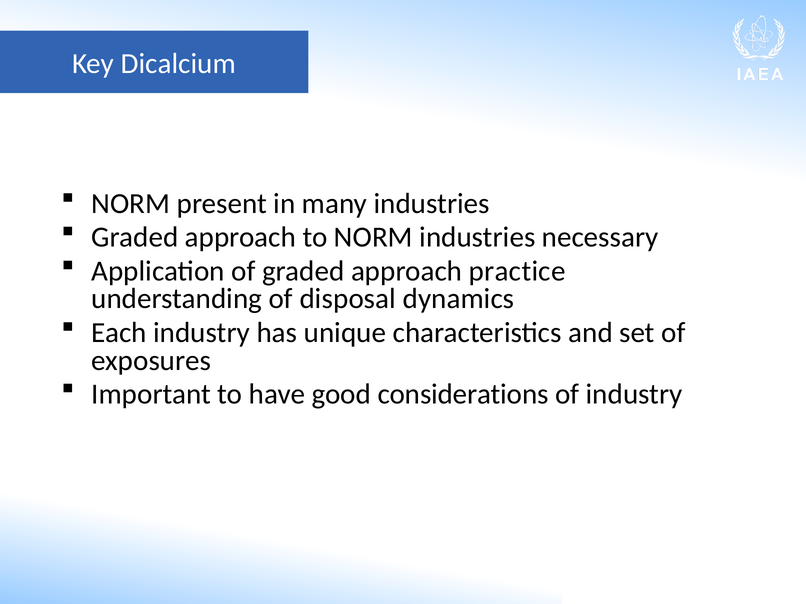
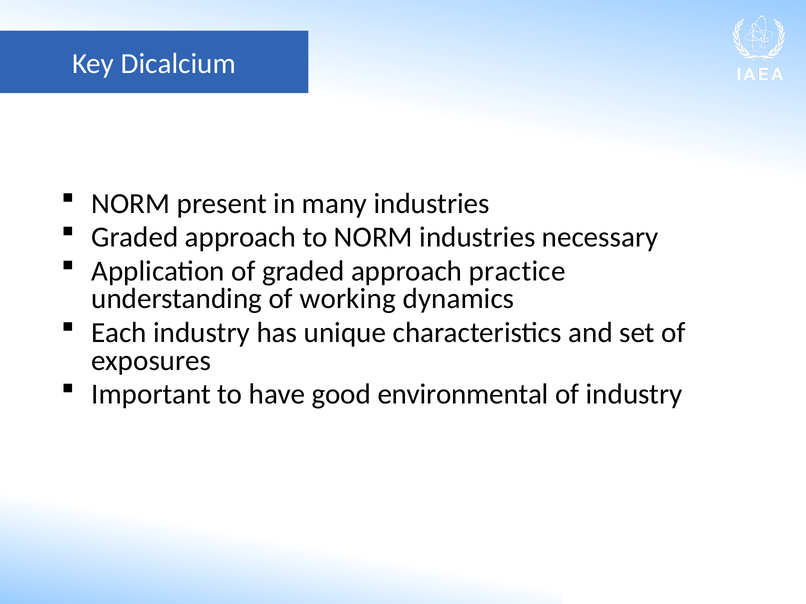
disposal: disposal -> working
considerations: considerations -> environmental
